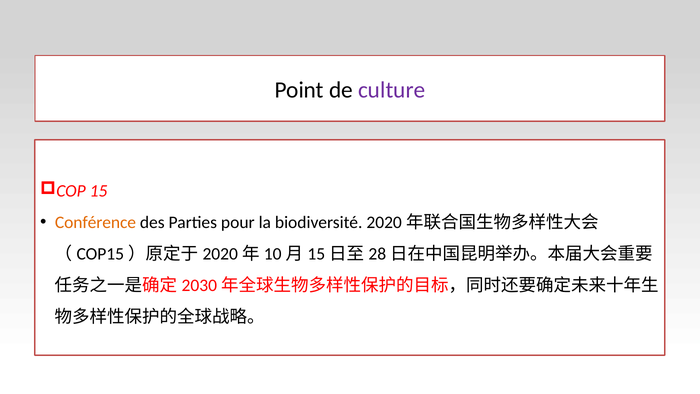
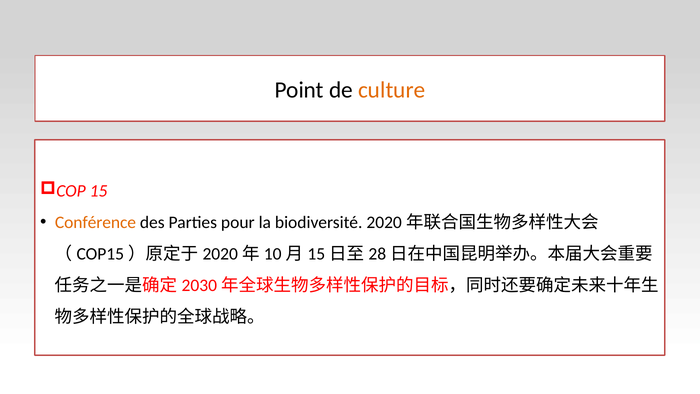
culture colour: purple -> orange
